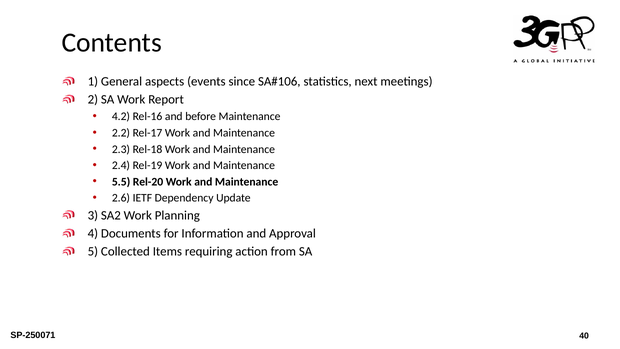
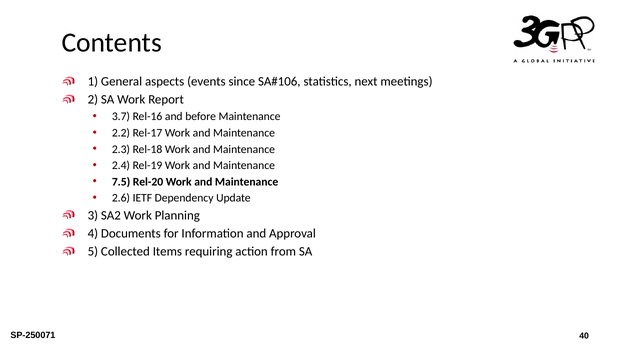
4.2: 4.2 -> 3.7
5.5: 5.5 -> 7.5
